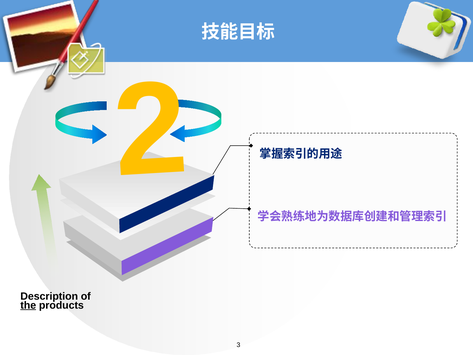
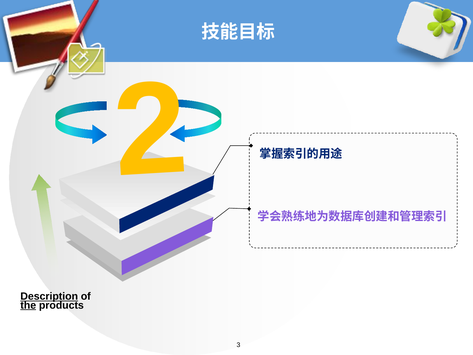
Description underline: none -> present
